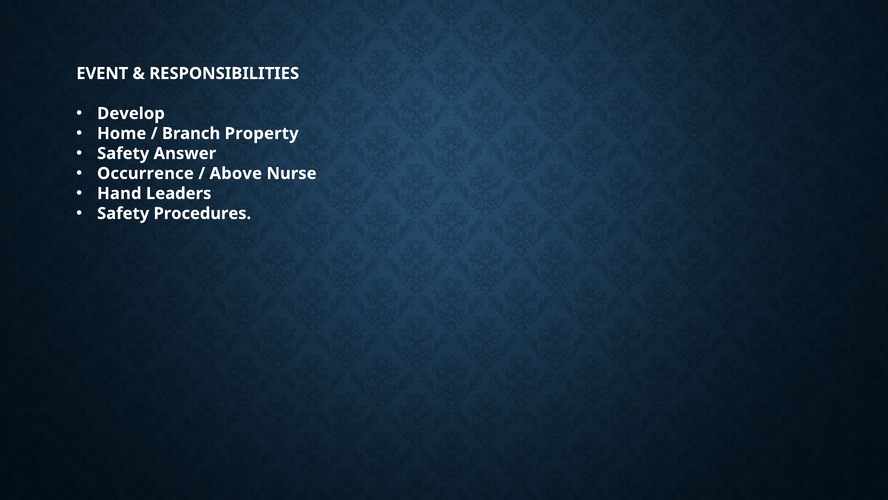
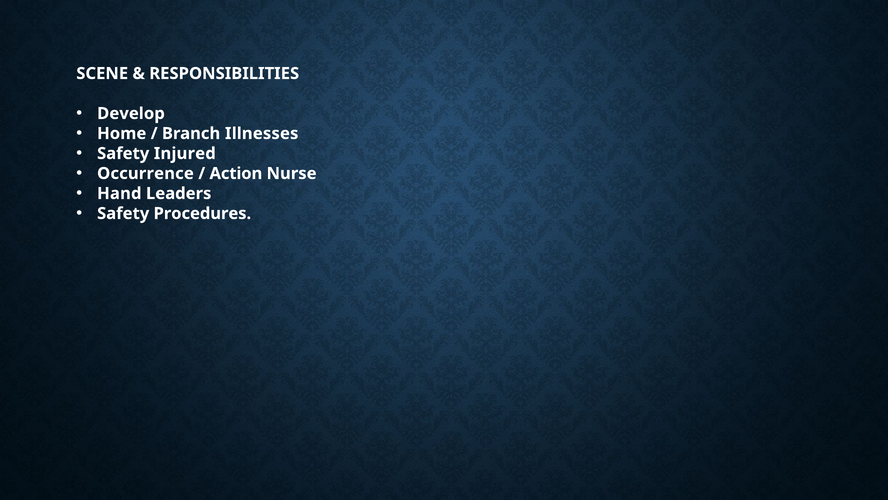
EVENT: EVENT -> SCENE
Property: Property -> Illnesses
Answer: Answer -> Injured
Above: Above -> Action
